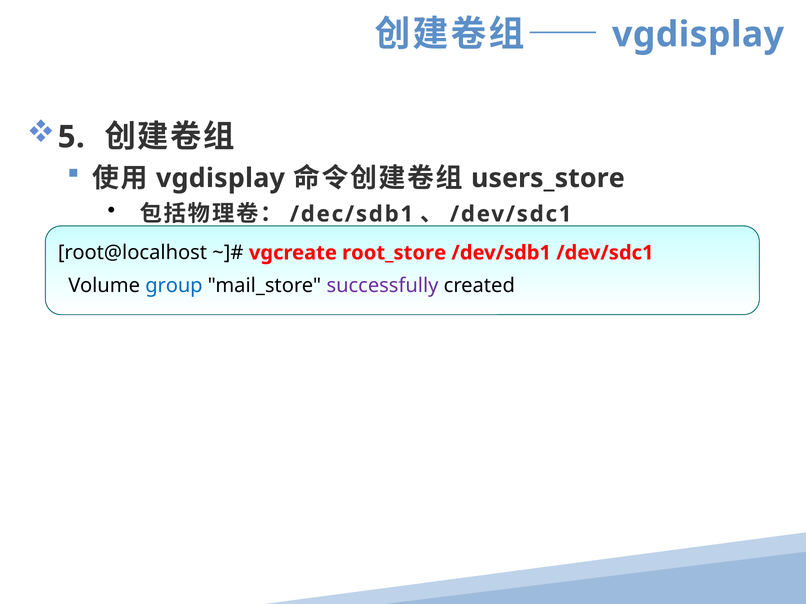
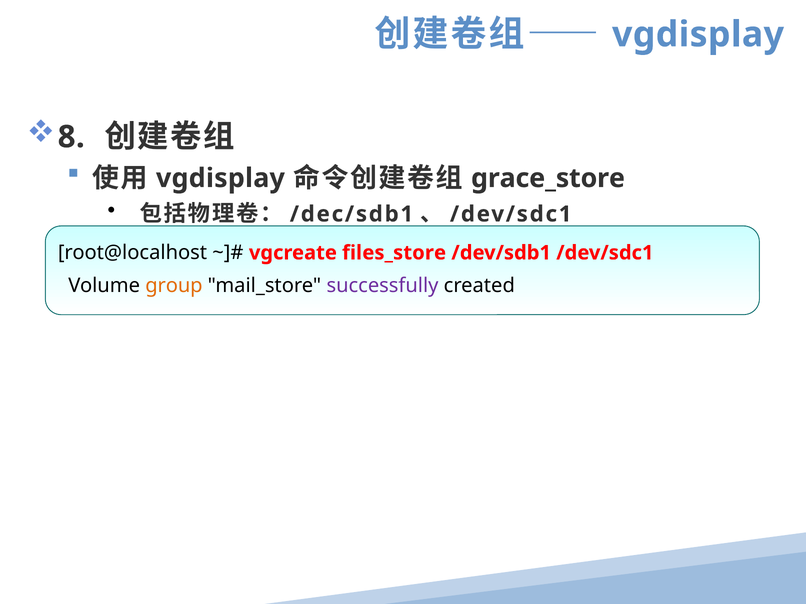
5: 5 -> 8
users_store: users_store -> grace_store
root_store: root_store -> files_store
group colour: blue -> orange
